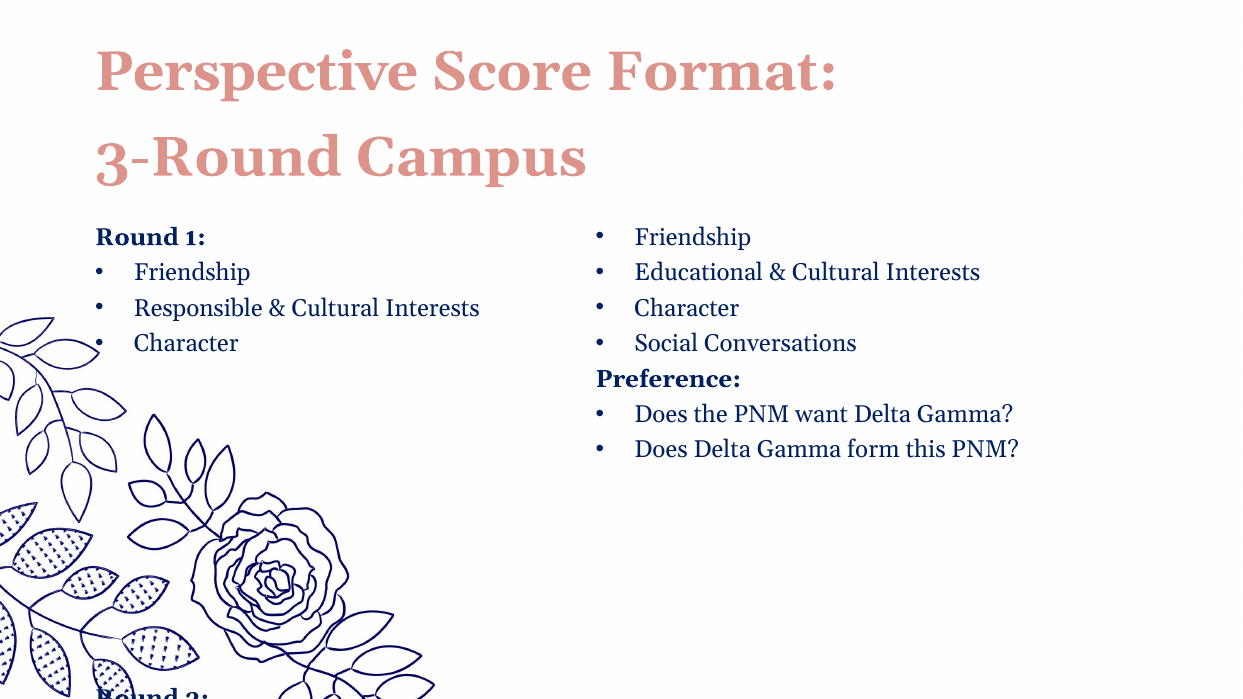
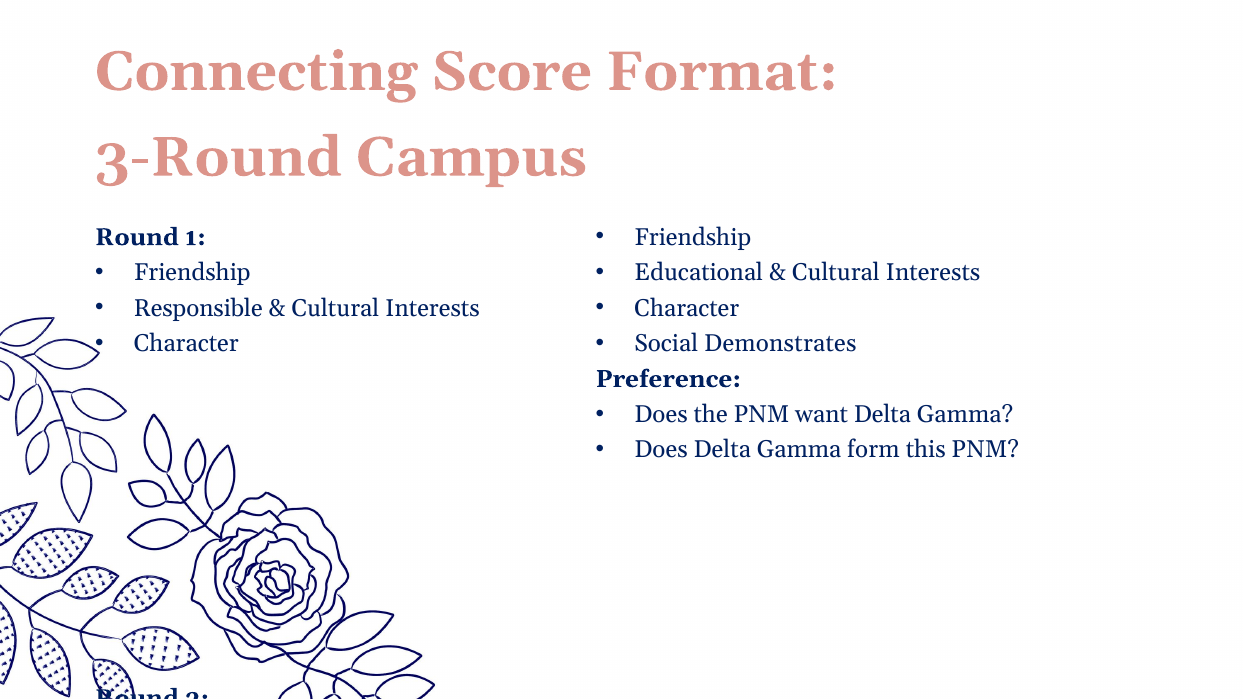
Perspective: Perspective -> Connecting
Conversations: Conversations -> Demonstrates
